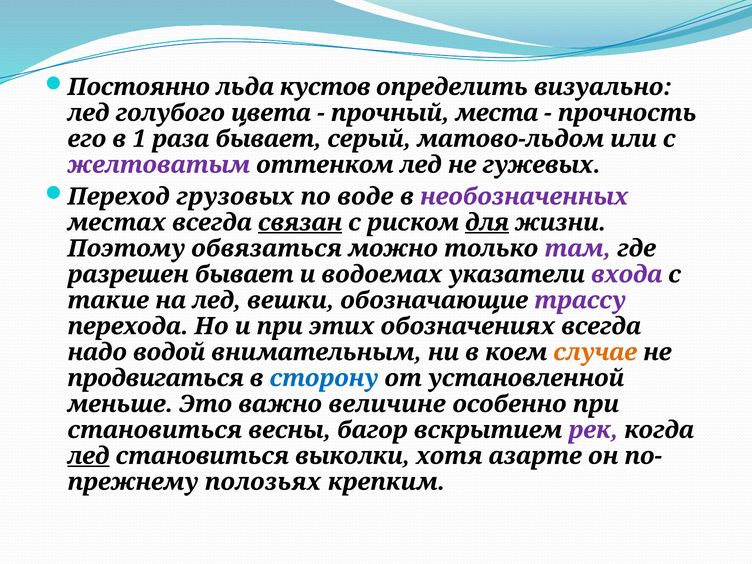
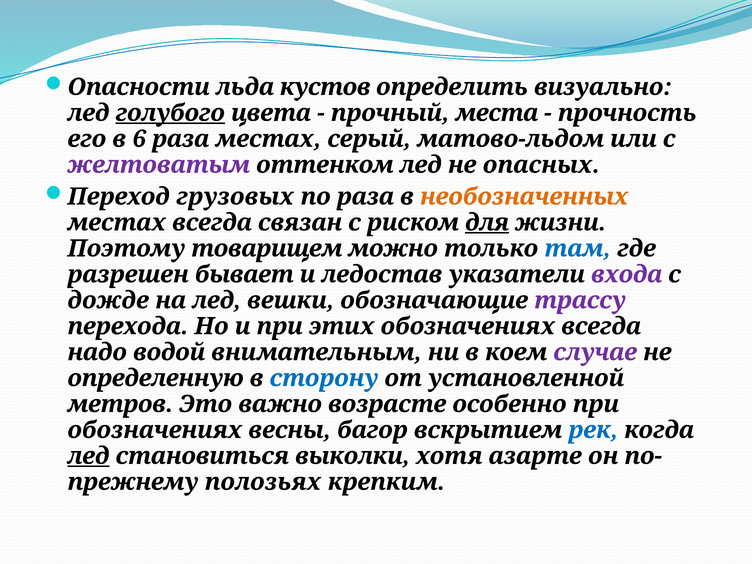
Постоянно: Постоянно -> Опасности
голубого underline: none -> present
1: 1 -> 6
раза бывает: бывает -> местах
гужевых: гужевых -> опасных
по воде: воде -> раза
необозначенных colour: purple -> orange
связан underline: present -> none
обвязаться: обвязаться -> товарищем
там colour: purple -> blue
водоемах: водоемах -> ледостав
такие: такие -> дожде
случае colour: orange -> purple
продвигаться: продвигаться -> определенную
меньше: меньше -> метров
величине: величине -> возрасте
становиться at (155, 430): становиться -> обозначениях
рек colour: purple -> blue
